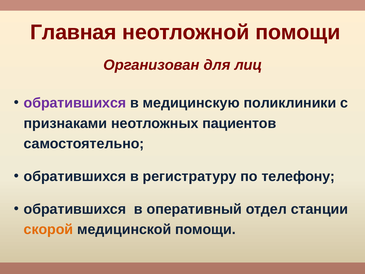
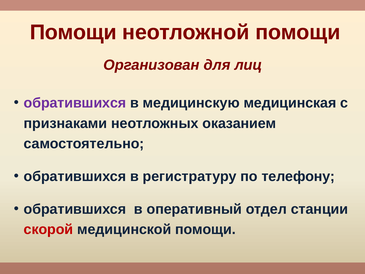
Главная at (73, 32): Главная -> Помощи
поликлиники: поликлиники -> медицинская
пациентов: пациентов -> оказанием
скорой colour: orange -> red
